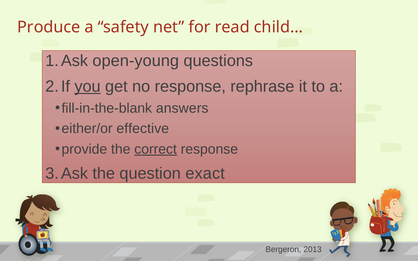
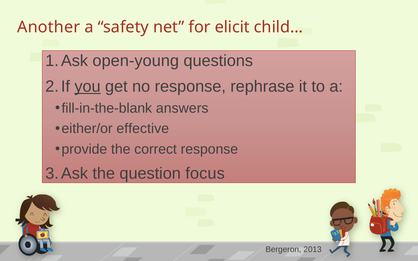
Produce: Produce -> Another
read: read -> elicit
correct underline: present -> none
exact: exact -> focus
